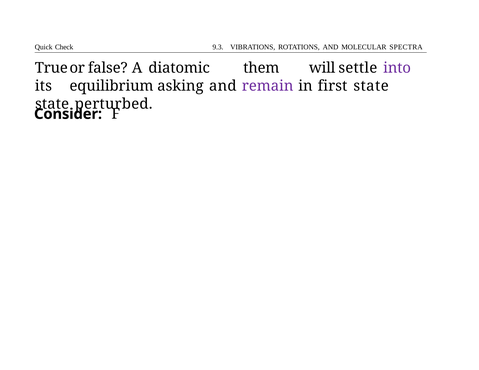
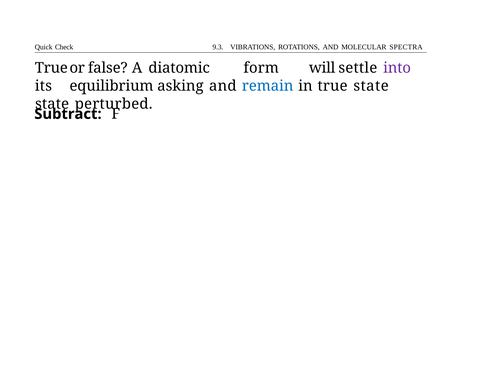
them: them -> form
remain colour: purple -> blue
first: first -> true
Consider: Consider -> Subtract
